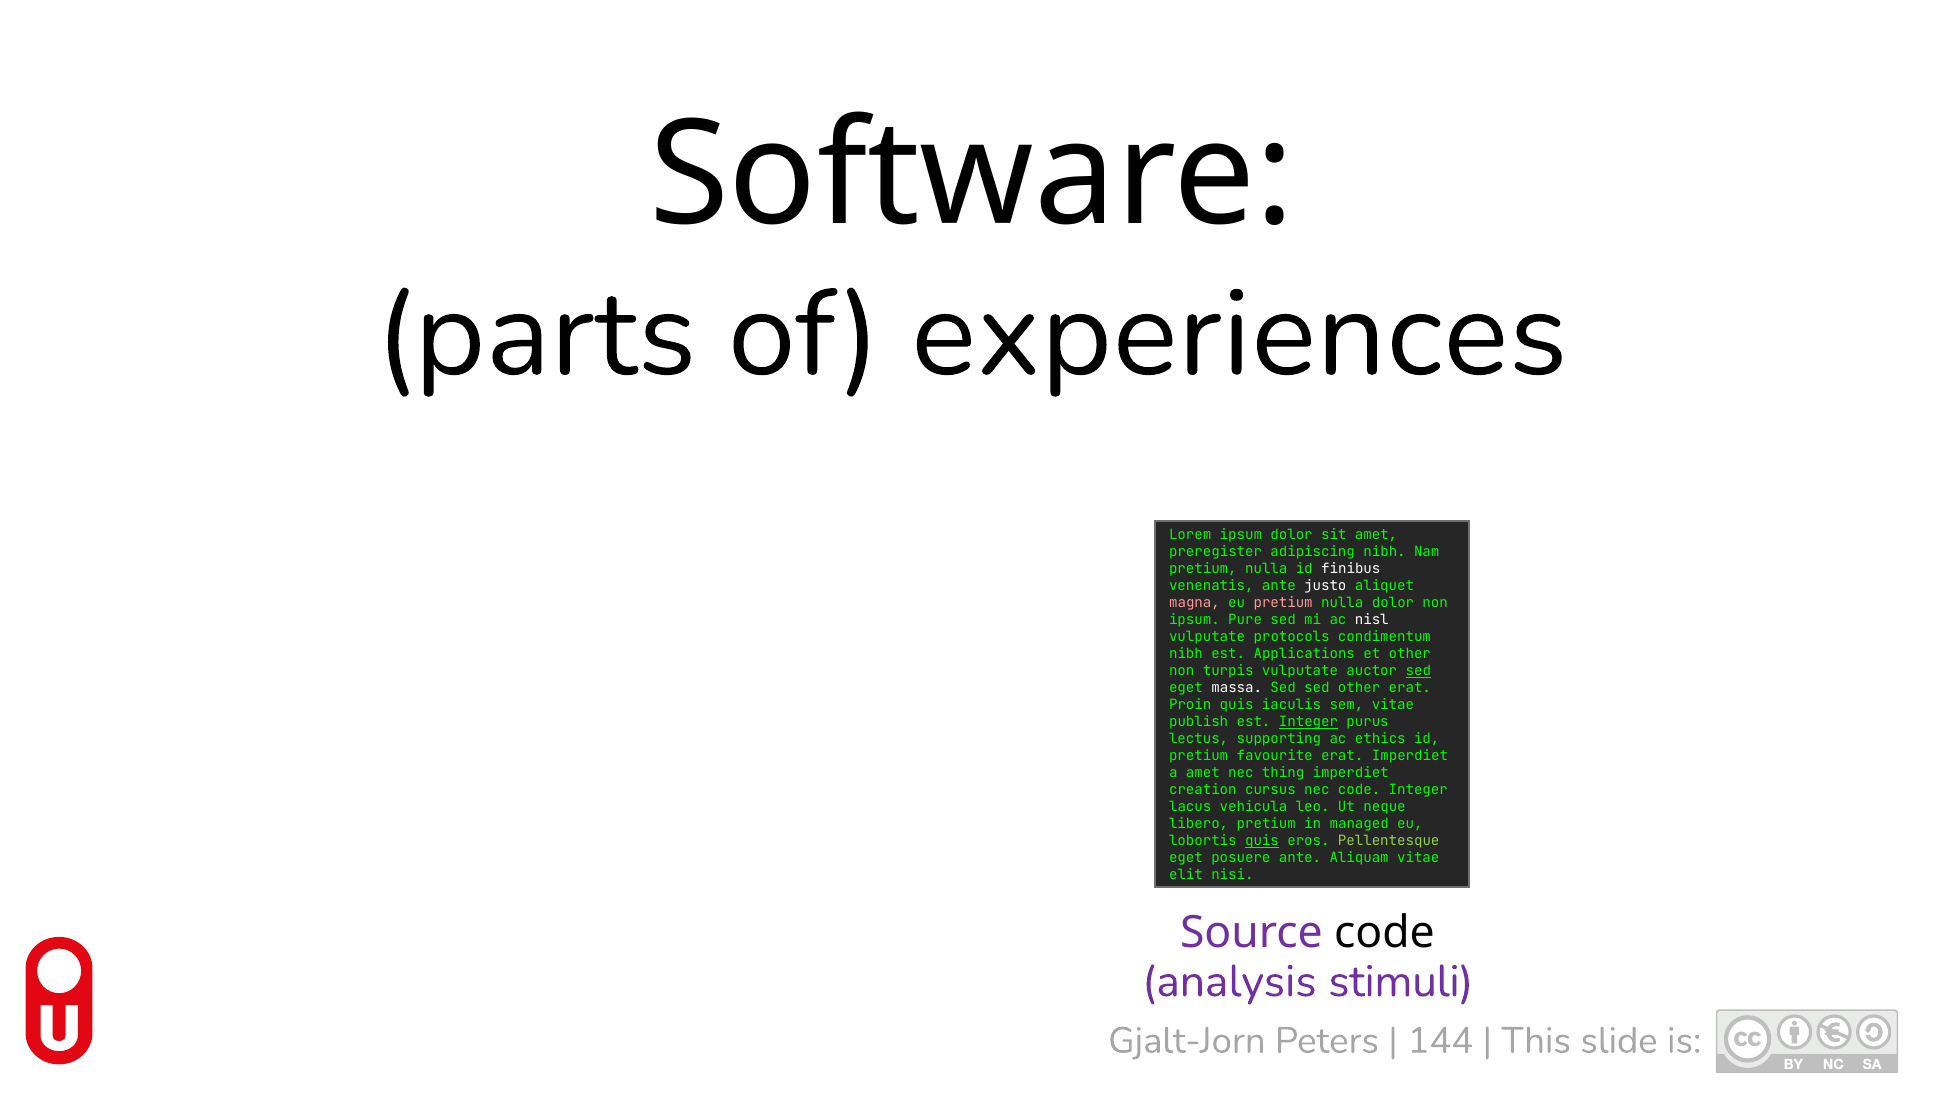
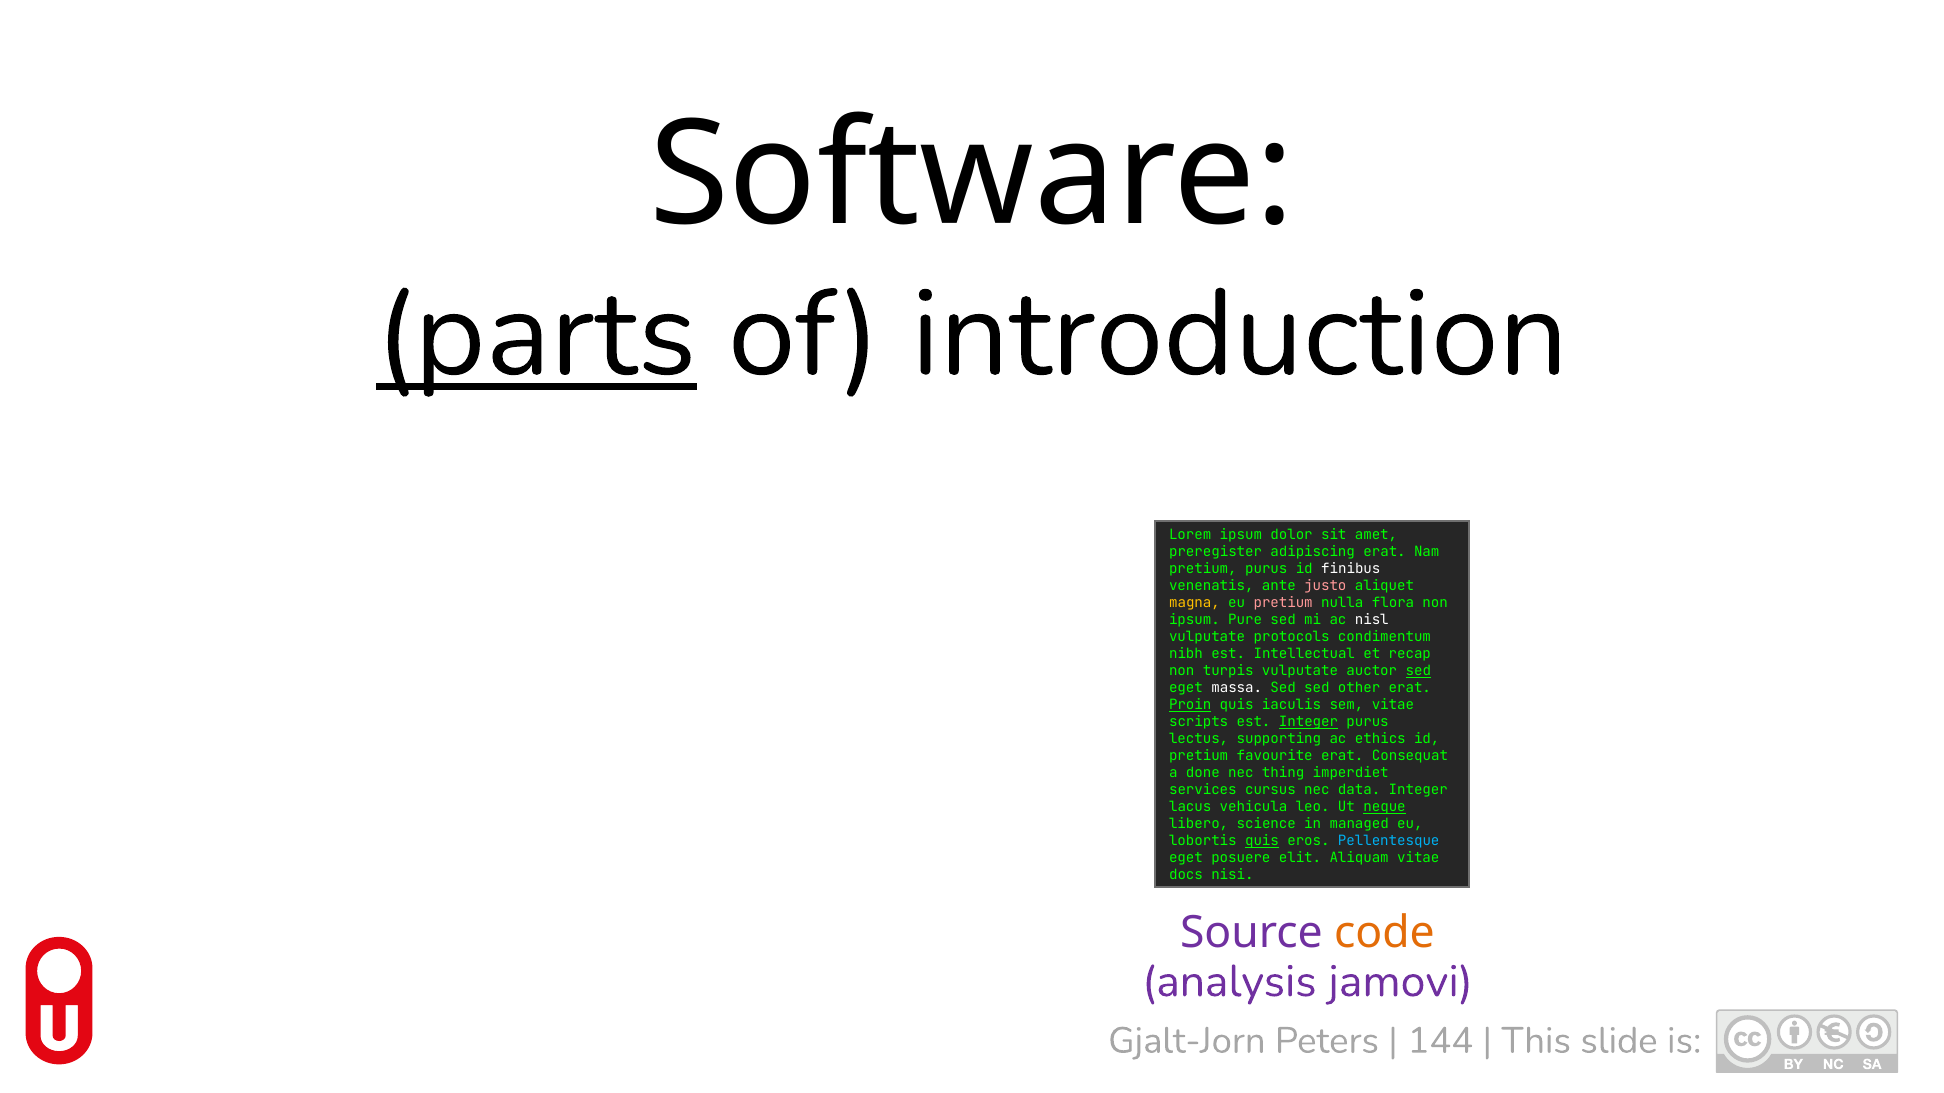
parts underline: none -> present
experiences: experiences -> introduction
adipiscing nibh: nibh -> erat
nulla at (1266, 570): nulla -> purus
justo colour: white -> pink
magna colour: pink -> yellow
nulla dolor: dolor -> flora
Applications: Applications -> Intellectual
et other: other -> recap
Proin underline: none -> present
publish: publish -> scripts
erat Imperdiet: Imperdiet -> Consequat
a amet: amet -> done
creation: creation -> services
nec code: code -> data
neque underline: none -> present
libero pretium: pretium -> science
Pellentesque colour: light green -> light blue
posuere ante: ante -> elit
elit: elit -> docs
code at (1385, 933) colour: black -> orange
stimuli: stimuli -> jamovi
